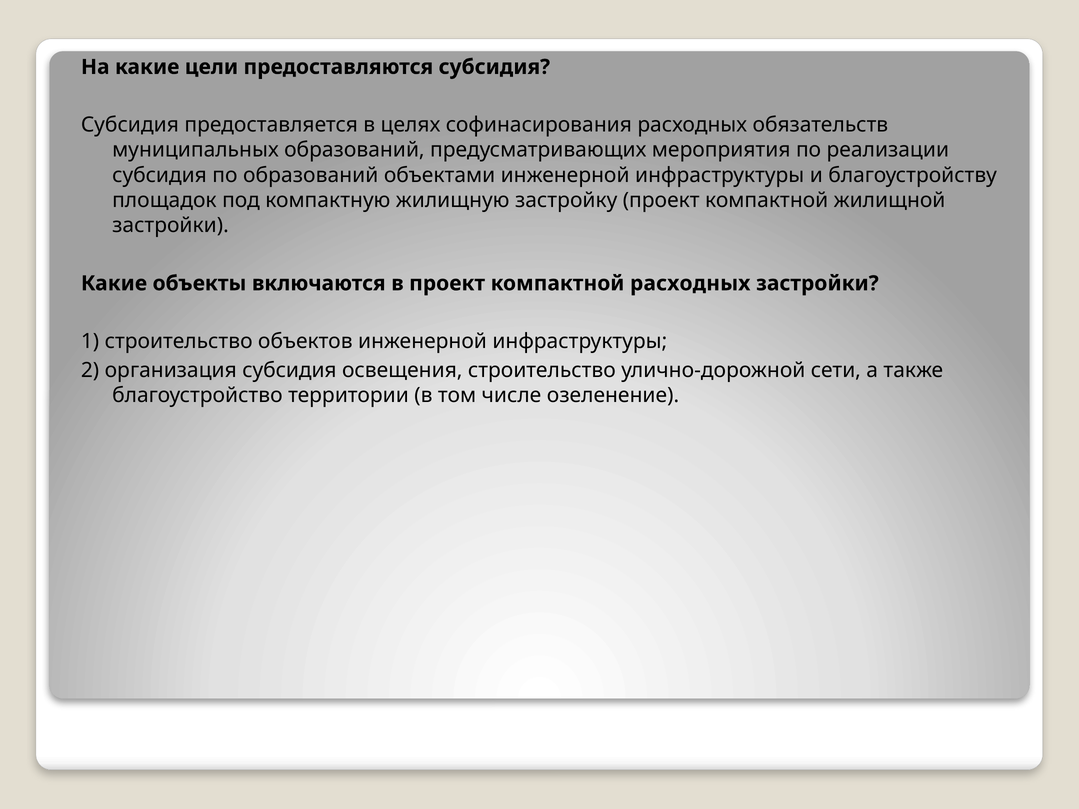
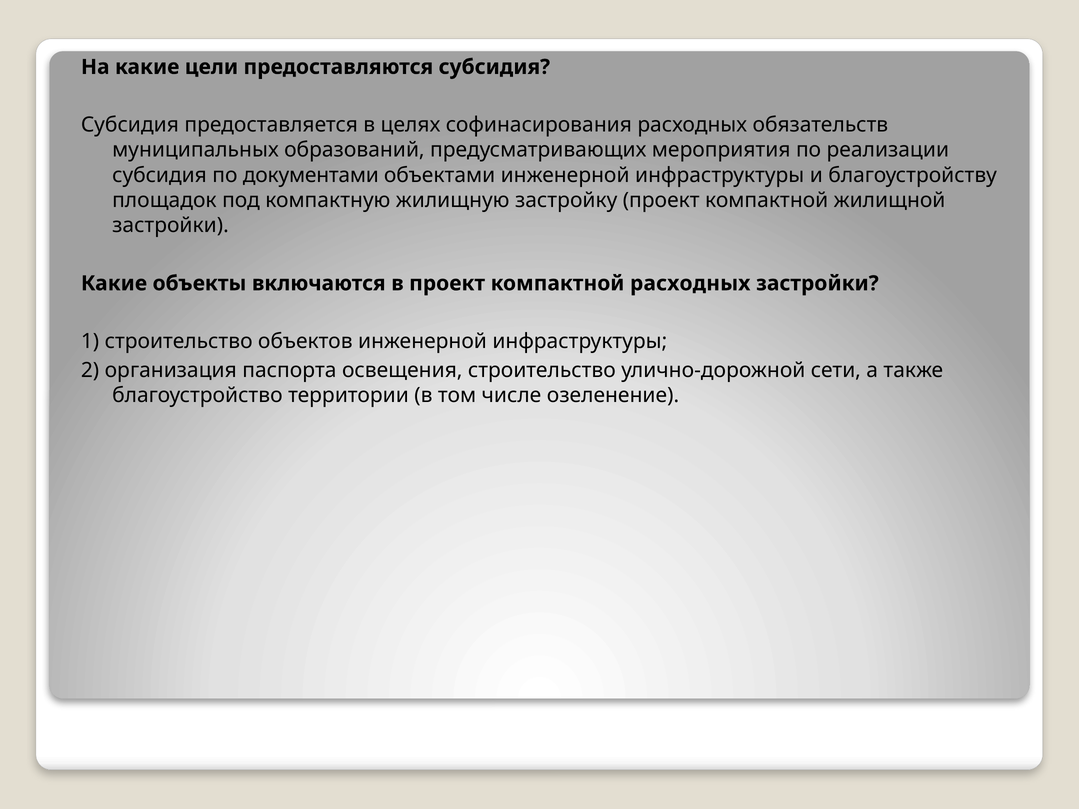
по образований: образований -> документами
организация субсидия: субсидия -> паспорта
